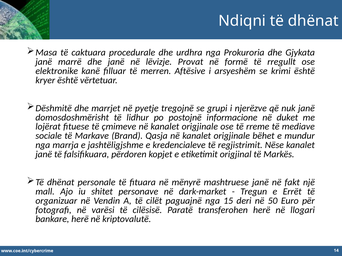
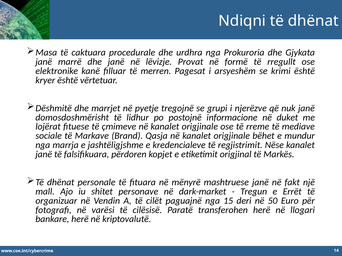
Aftësive: Aftësive -> Pagesat
